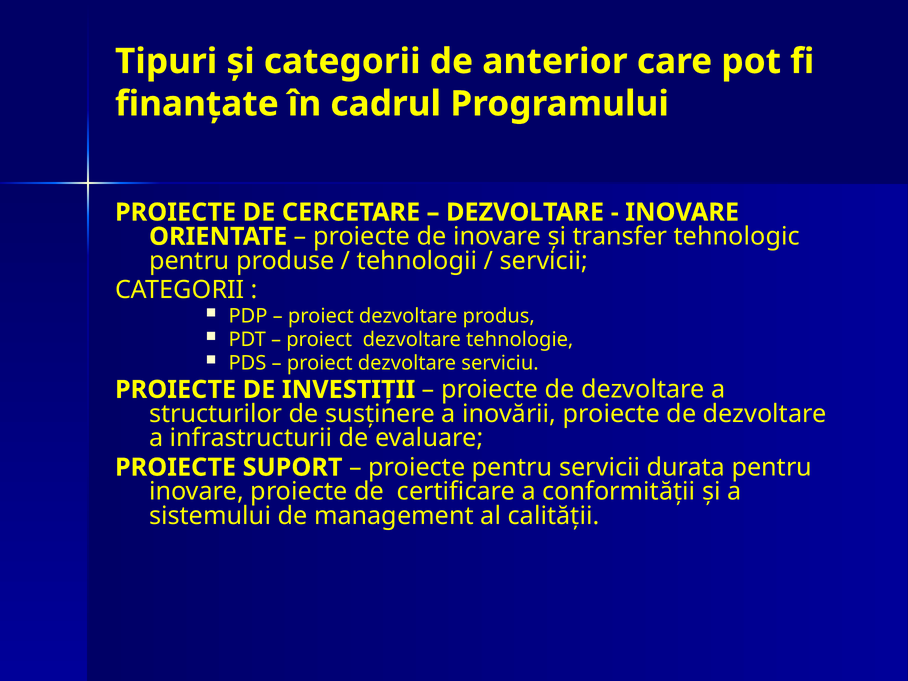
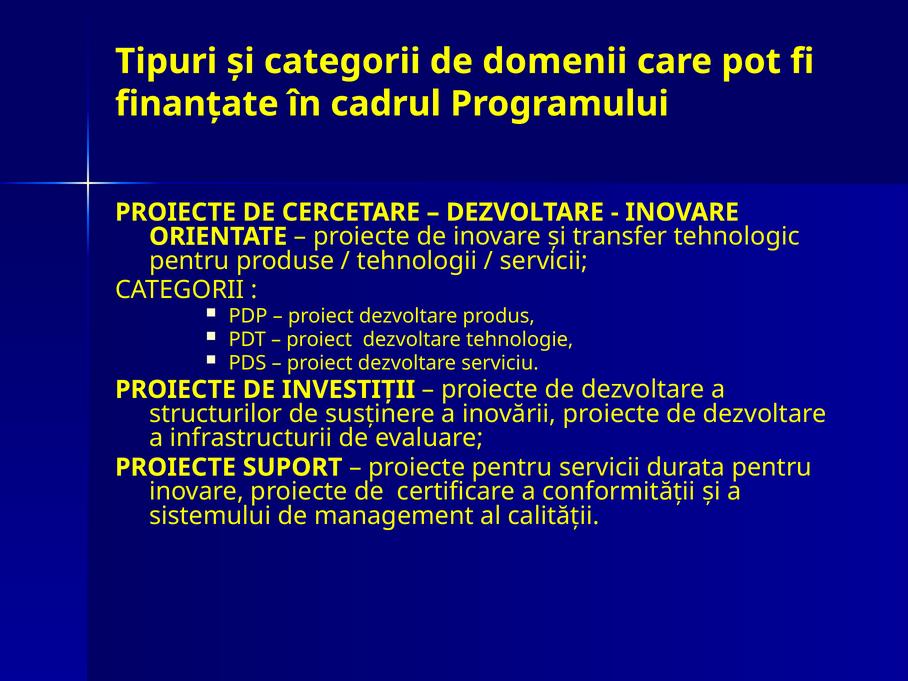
anterior: anterior -> domenii
